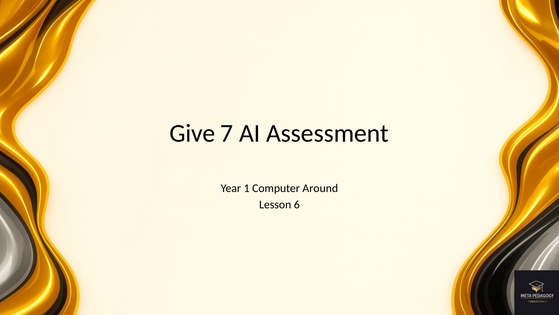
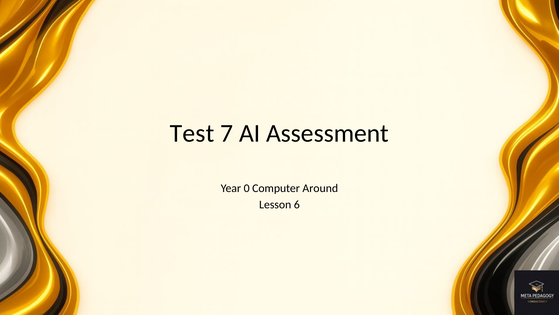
Give: Give -> Test
1: 1 -> 0
